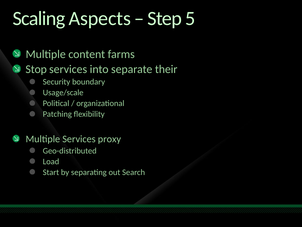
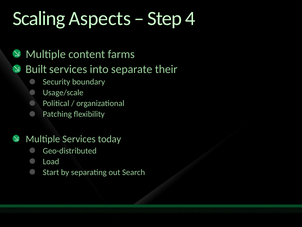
5: 5 -> 4
Stop: Stop -> Built
proxy: proxy -> today
